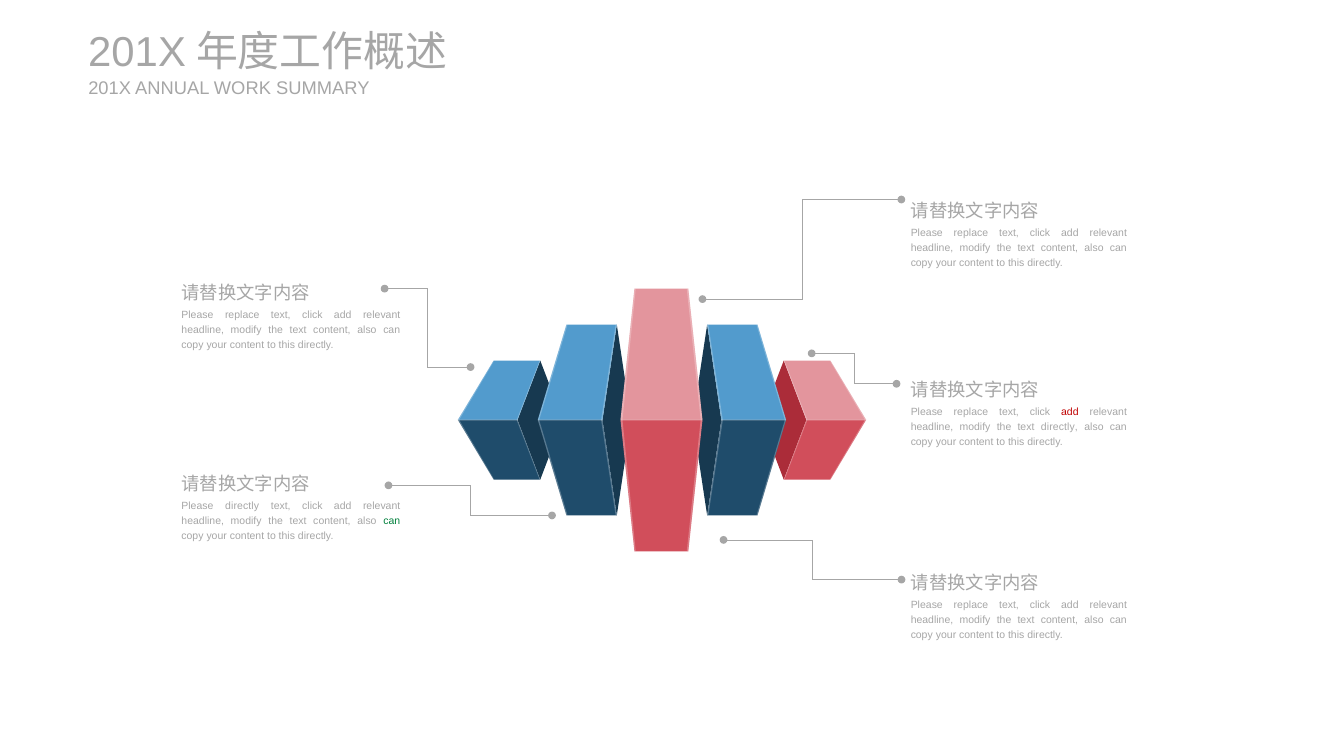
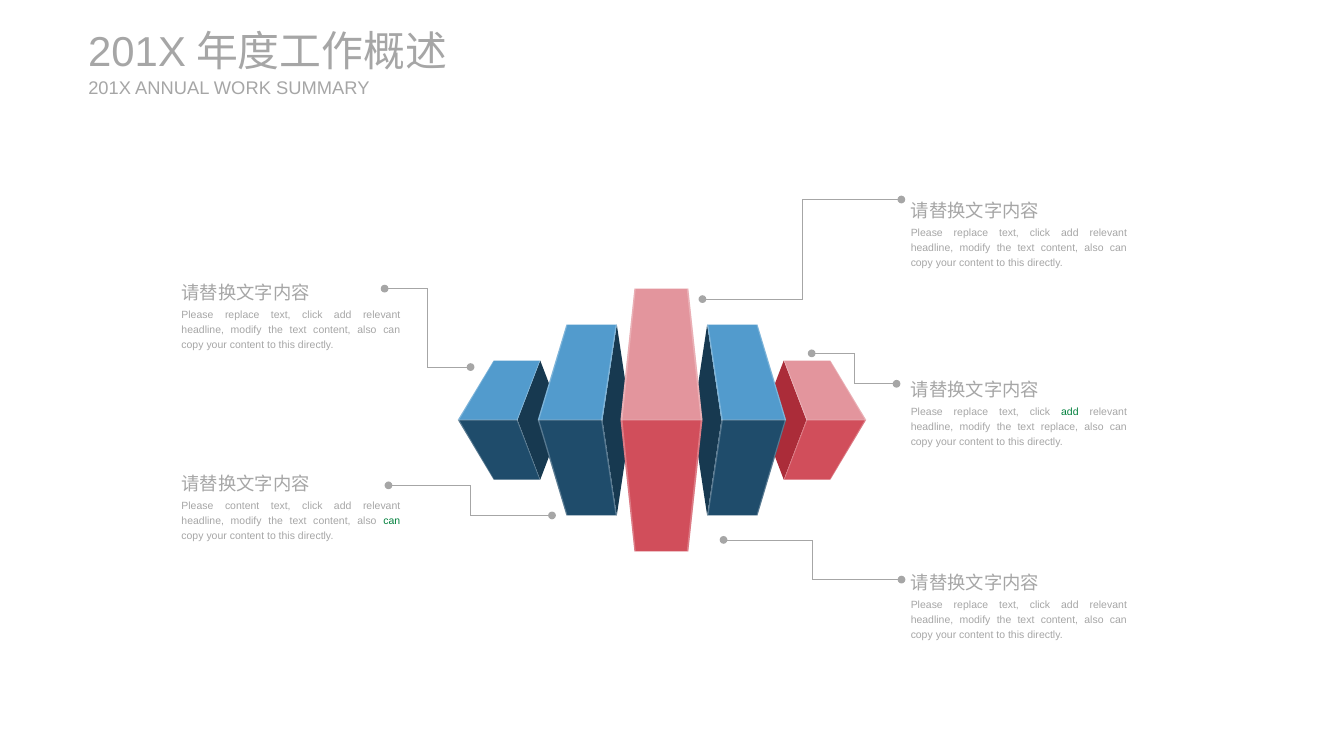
add at (1070, 413) colour: red -> green
text directly: directly -> replace
Please directly: directly -> content
